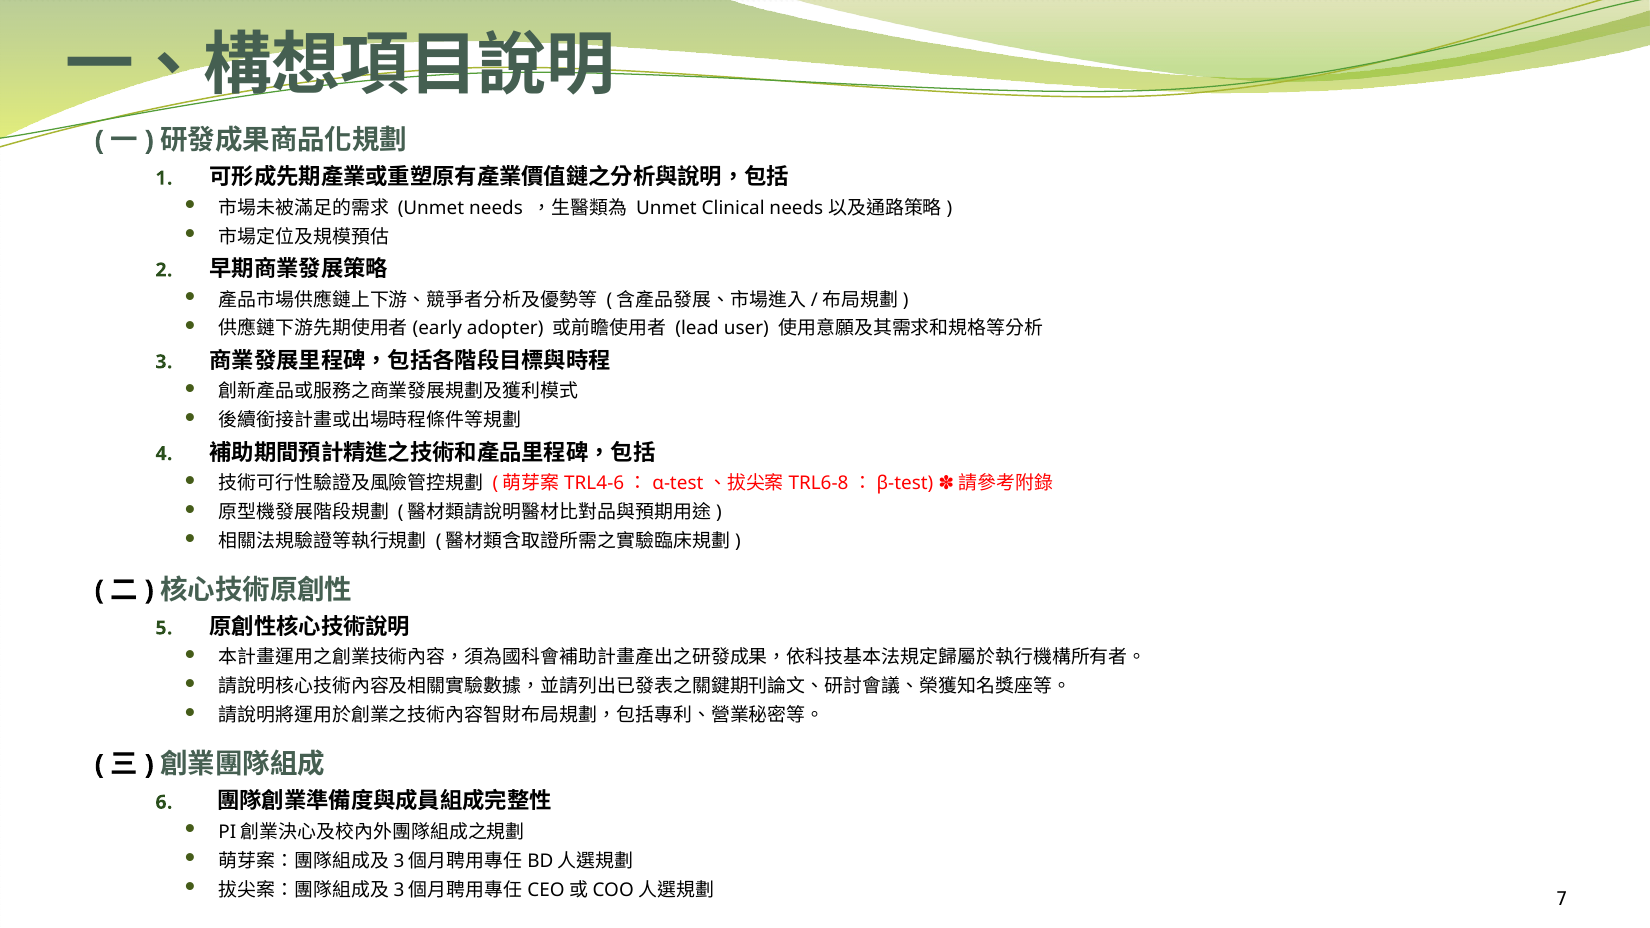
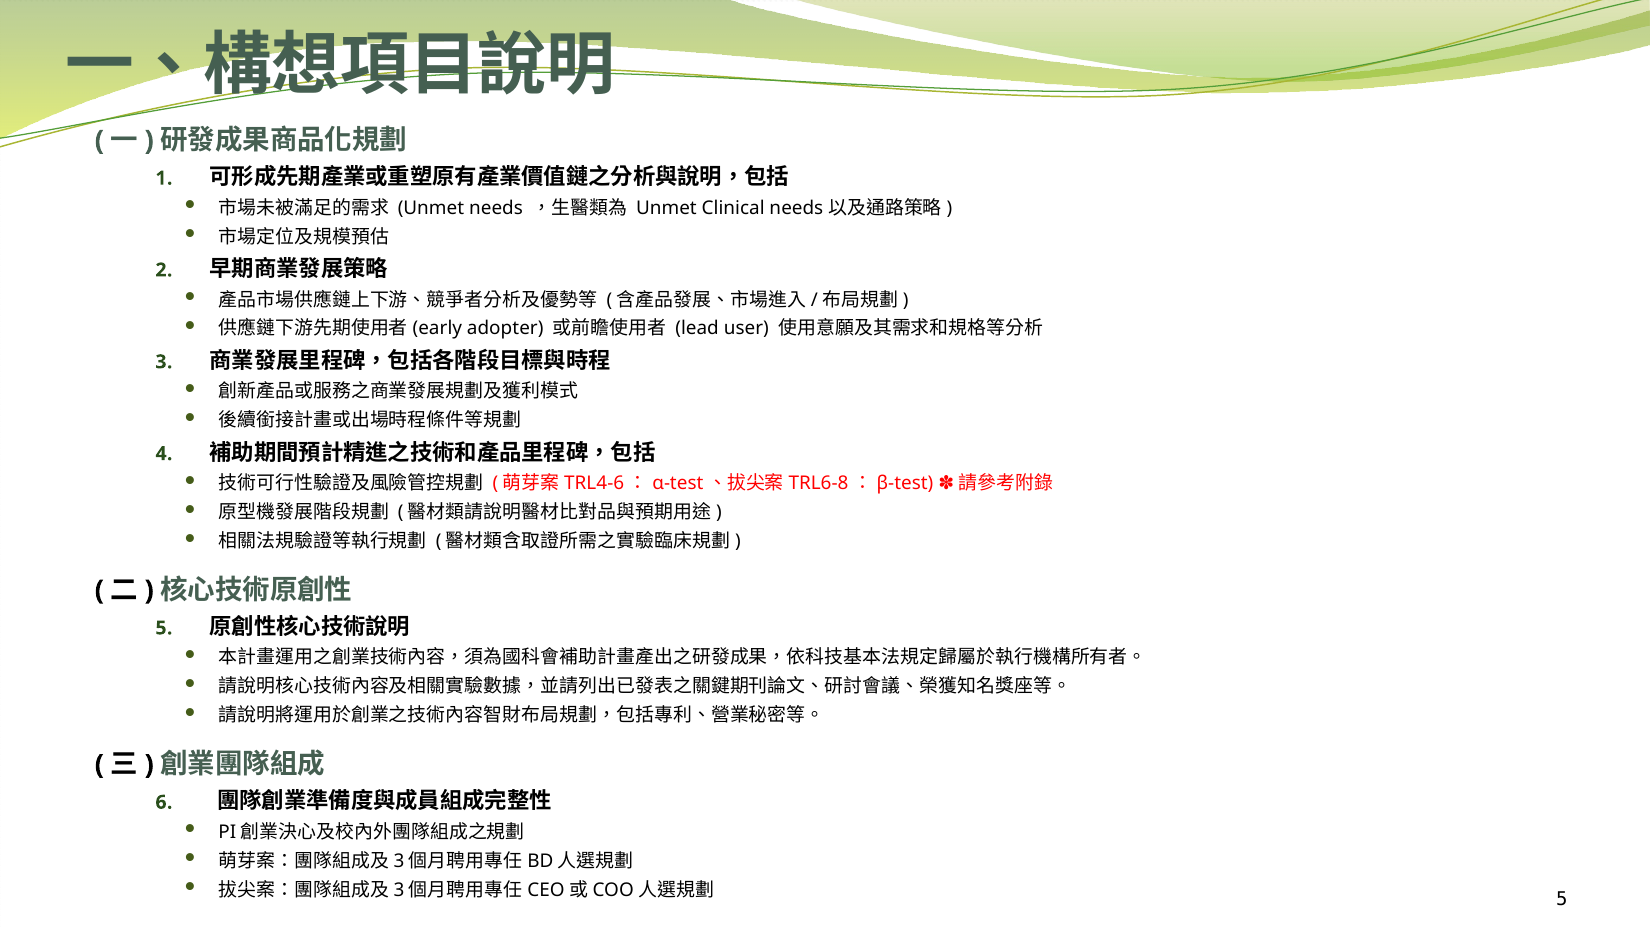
7 at (1562, 900): 7 -> 5
